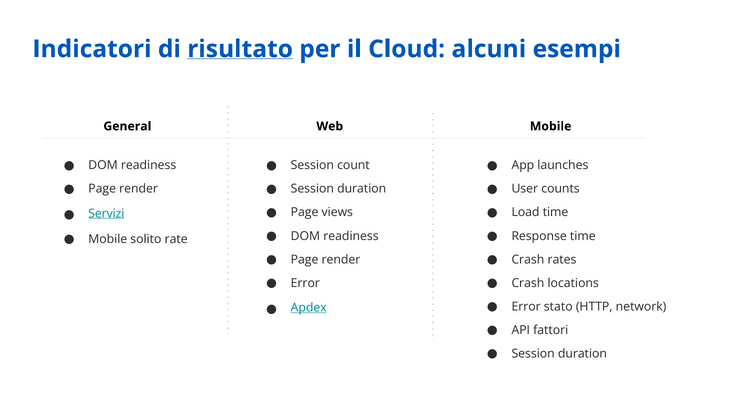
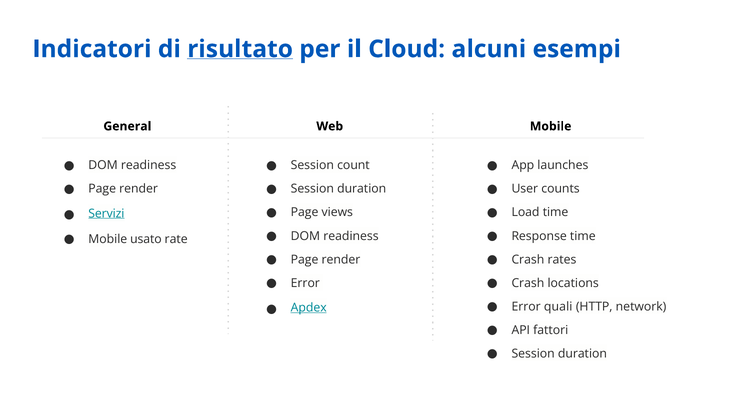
solito: solito -> usato
stato: stato -> quali
